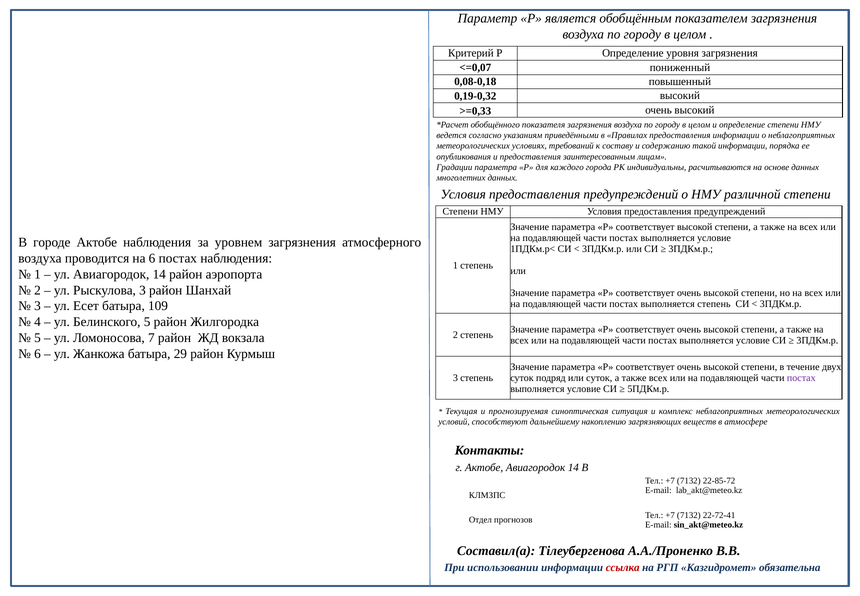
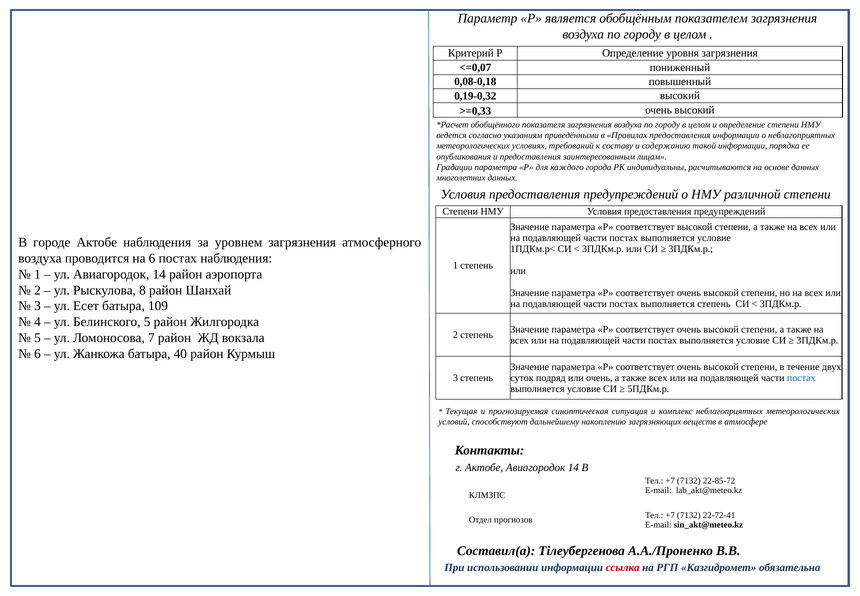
Рыскулова 3: 3 -> 8
29: 29 -> 40
или суток: суток -> очень
постах at (801, 378) colour: purple -> blue
